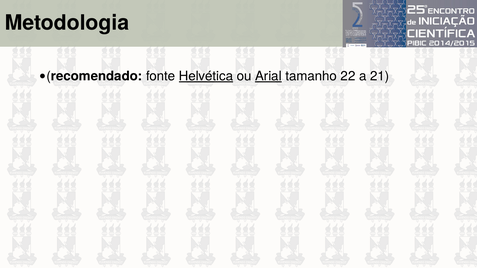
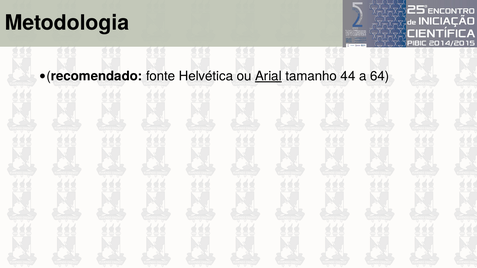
Helvética underline: present -> none
22: 22 -> 44
21: 21 -> 64
